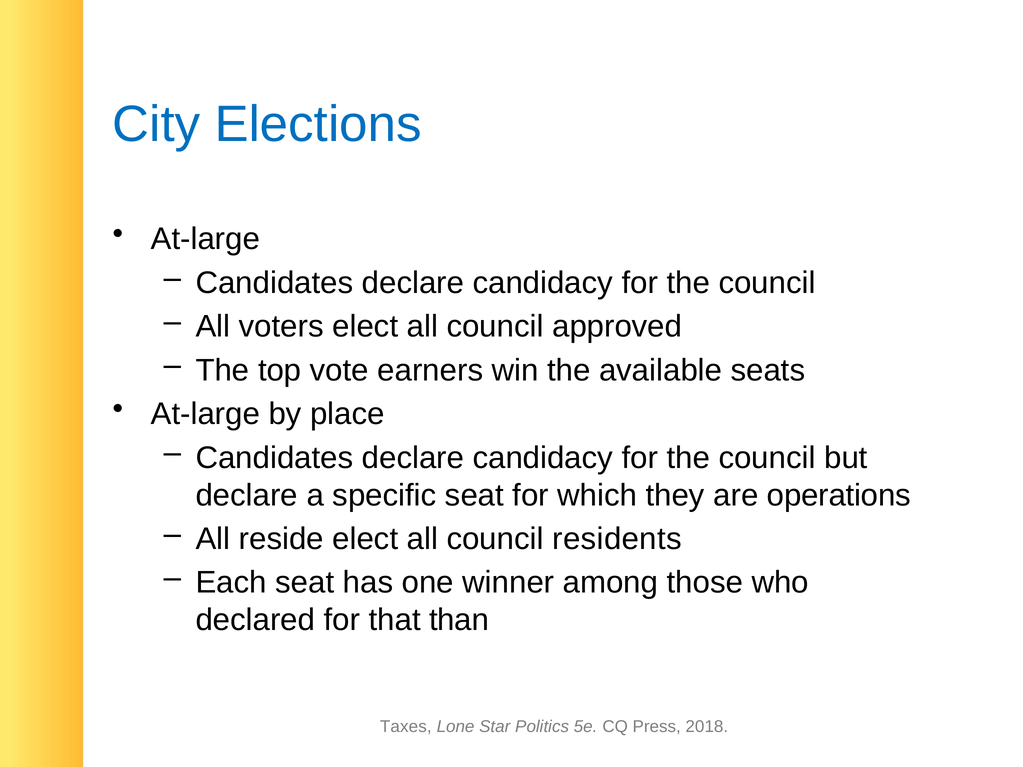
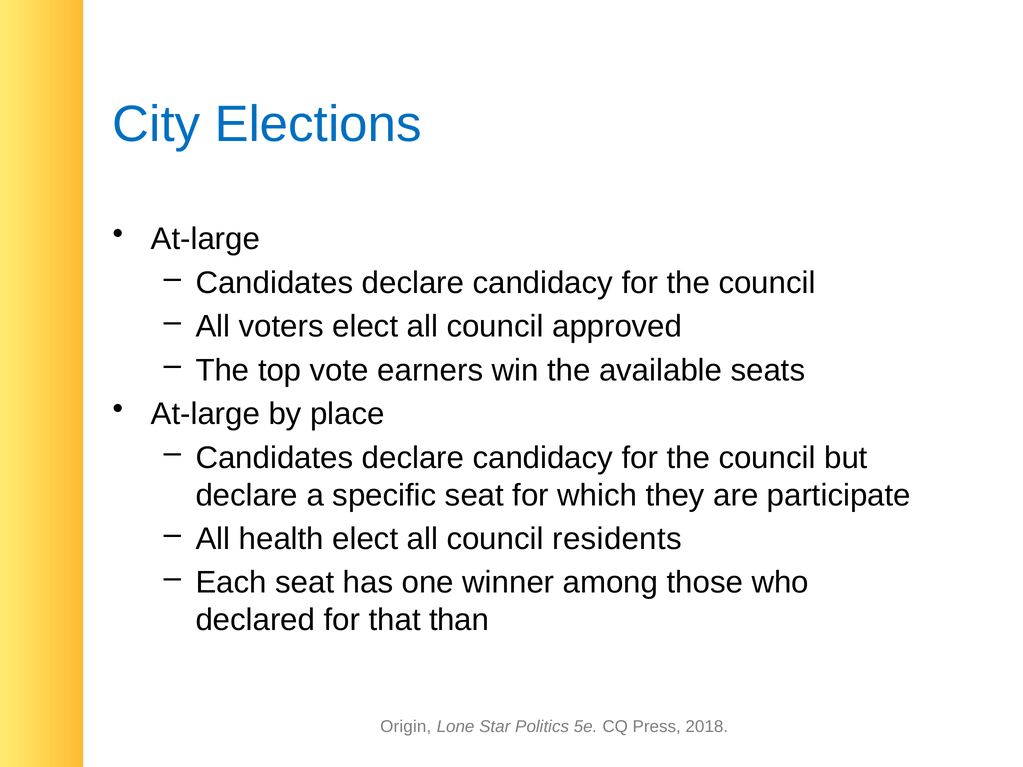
operations: operations -> participate
reside: reside -> health
Taxes: Taxes -> Origin
